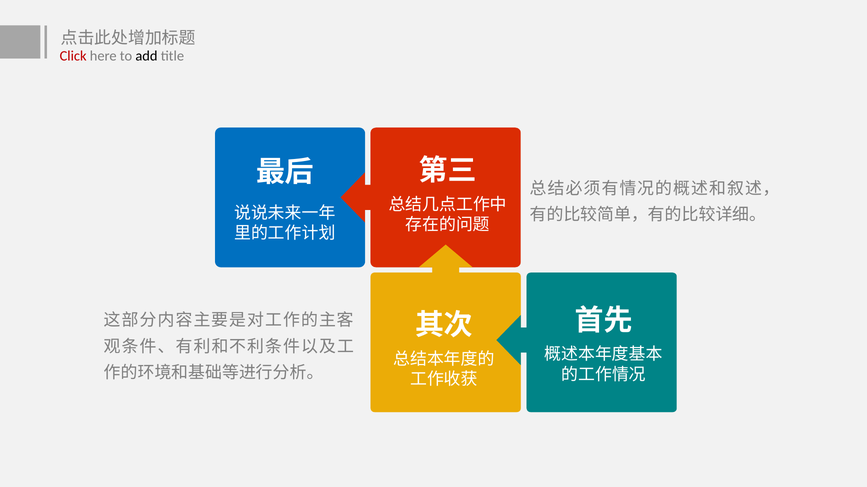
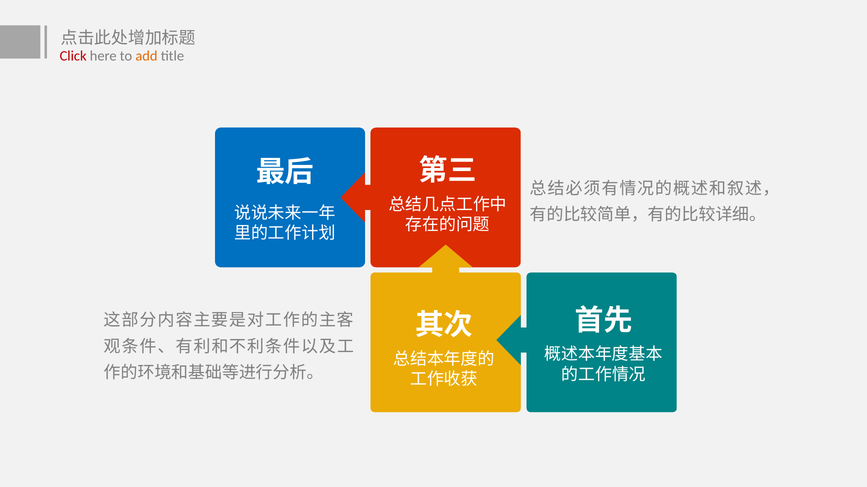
add colour: black -> orange
